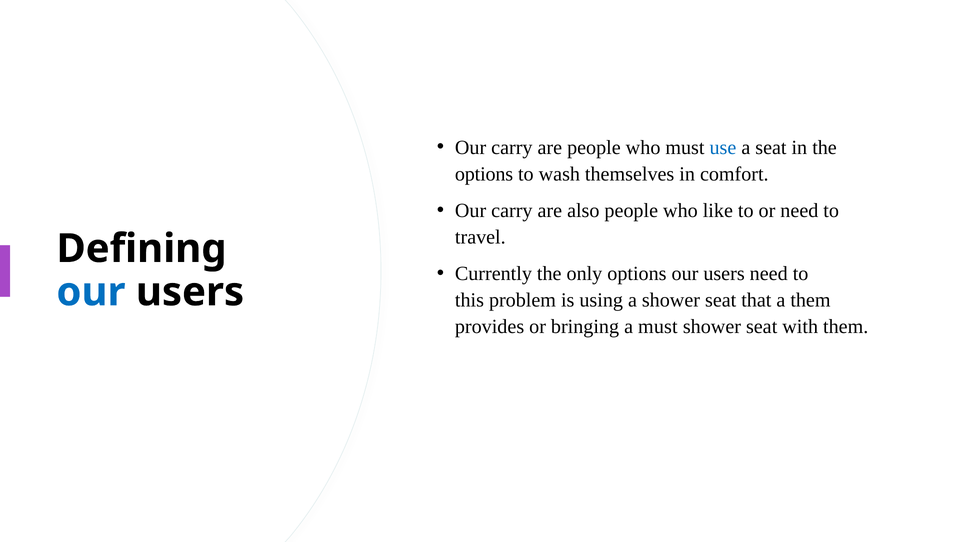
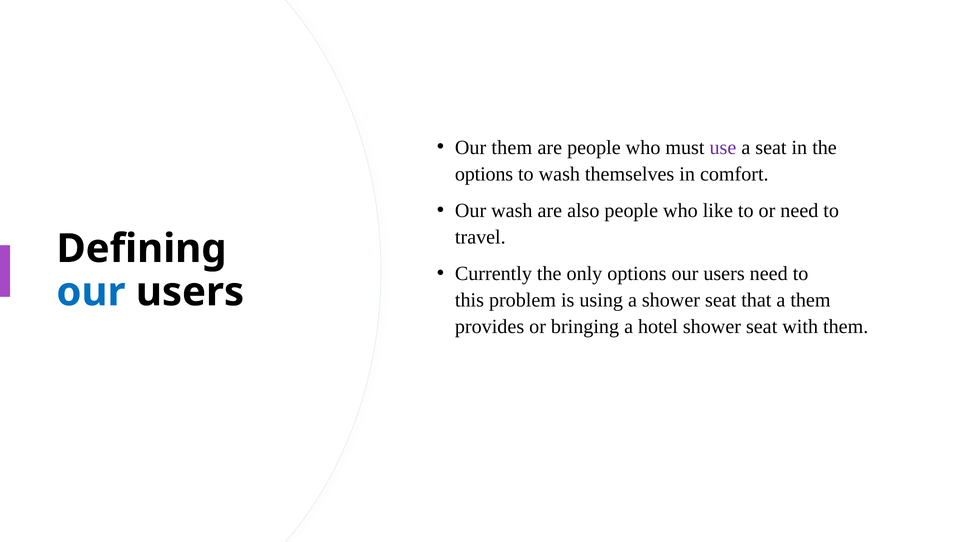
carry at (512, 148): carry -> them
use colour: blue -> purple
carry at (512, 211): carry -> wash
a must: must -> hotel
